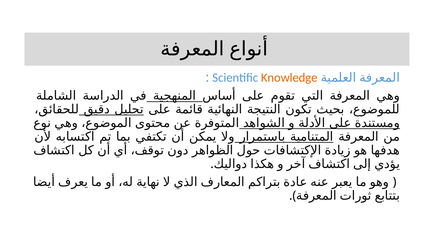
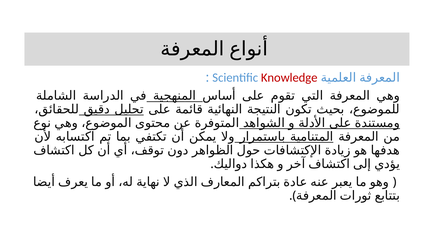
Knowledge colour: orange -> red
